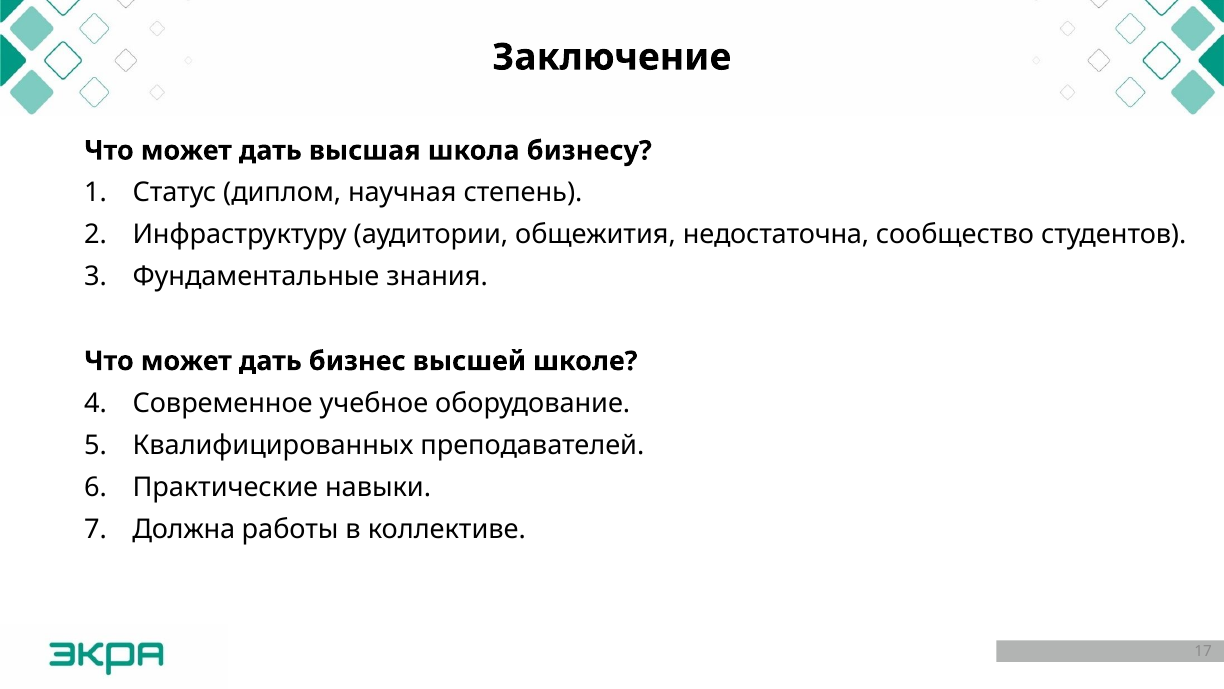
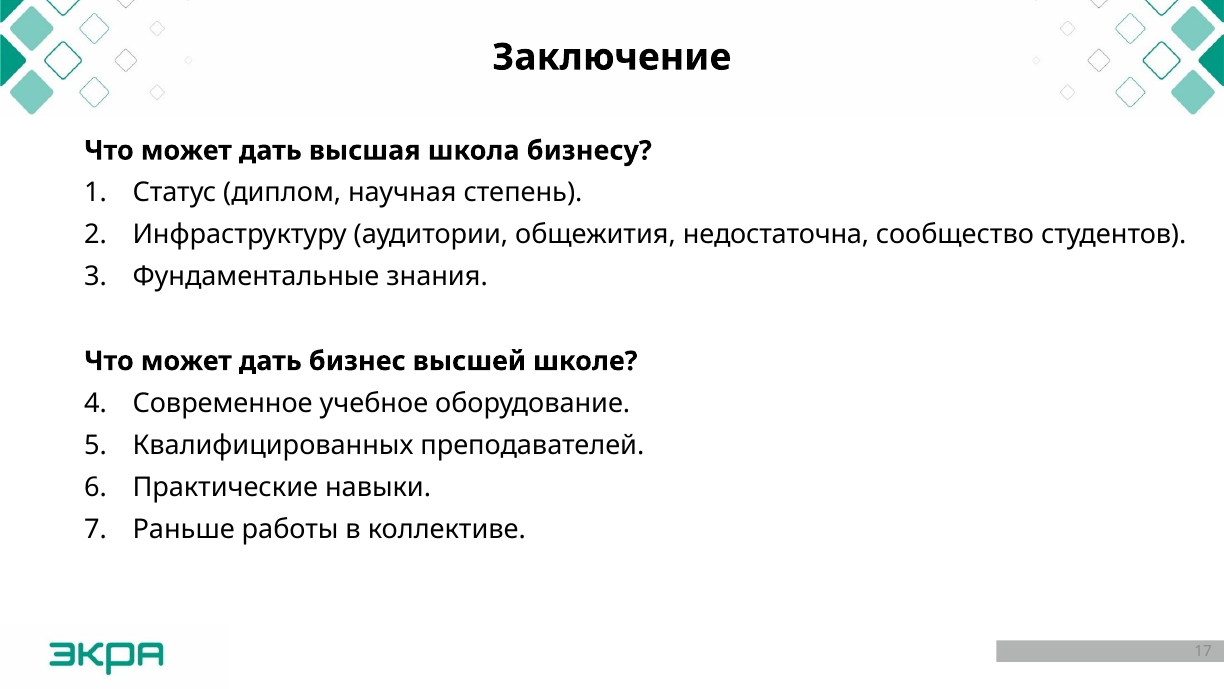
Должна: Должна -> Раньше
